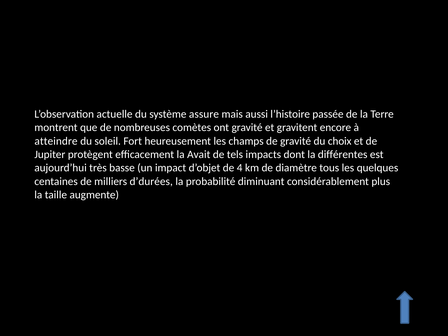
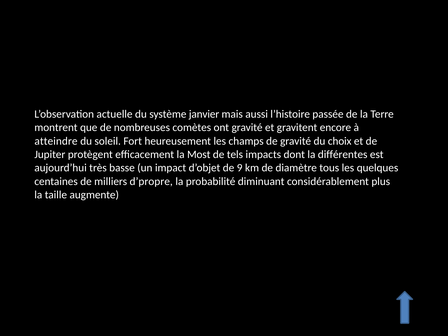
assure: assure -> janvier
Avait: Avait -> Most
4: 4 -> 9
d’durées: d’durées -> d’propre
